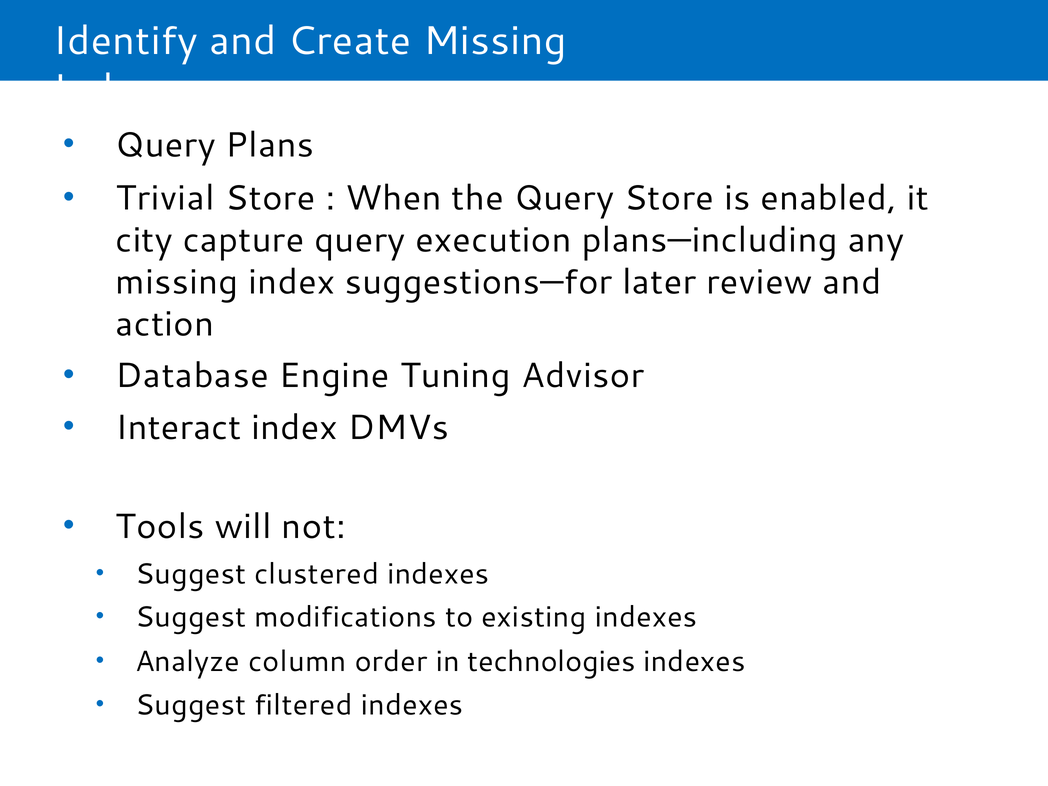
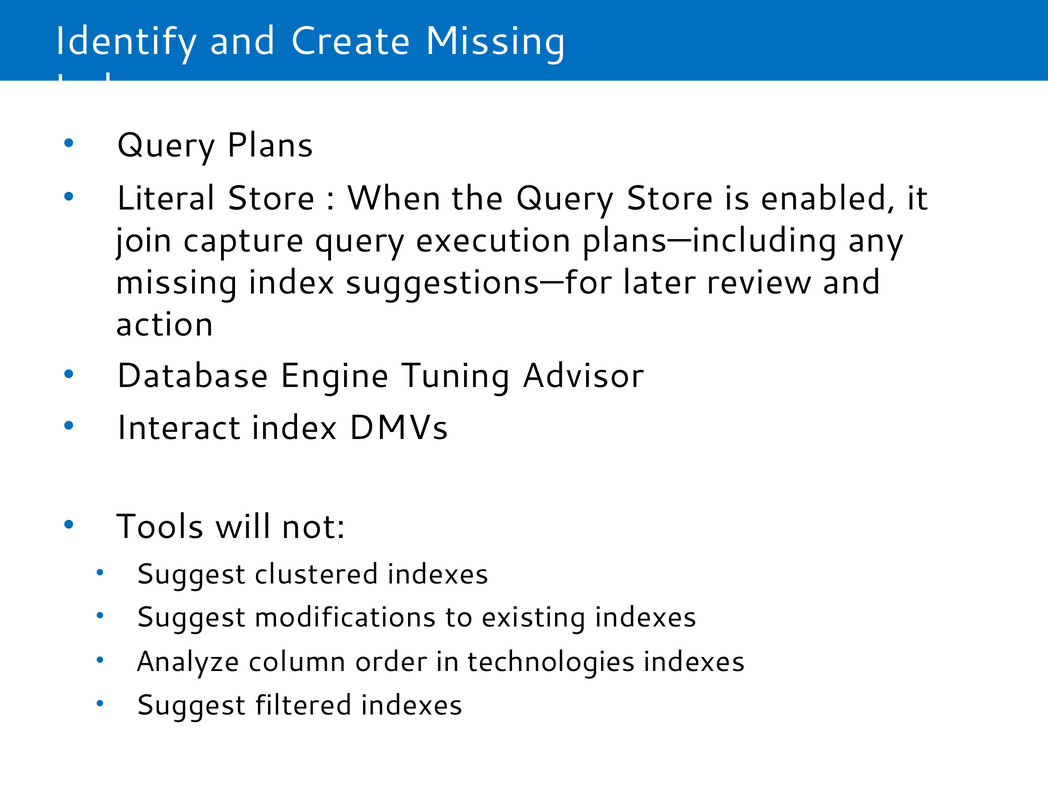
Trivial: Trivial -> Literal
city: city -> join
